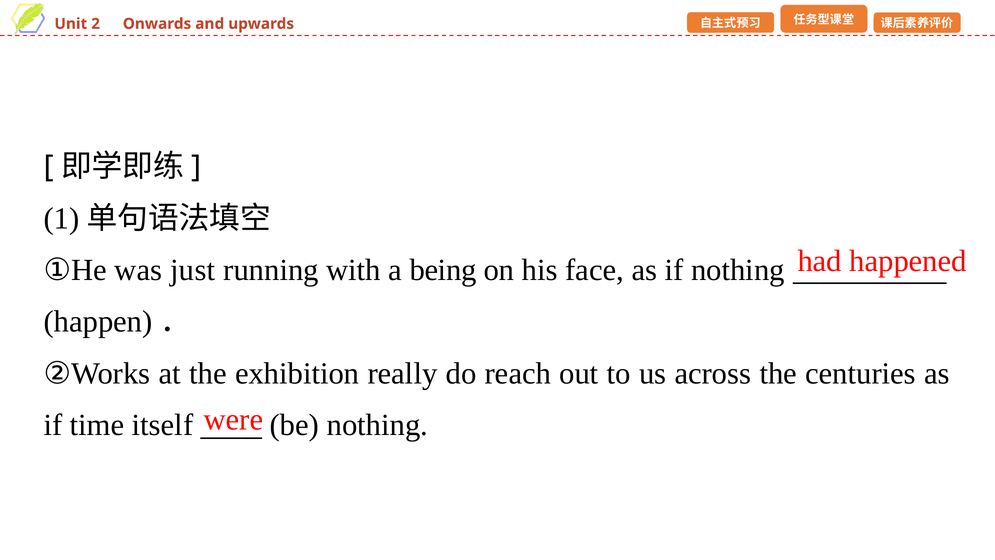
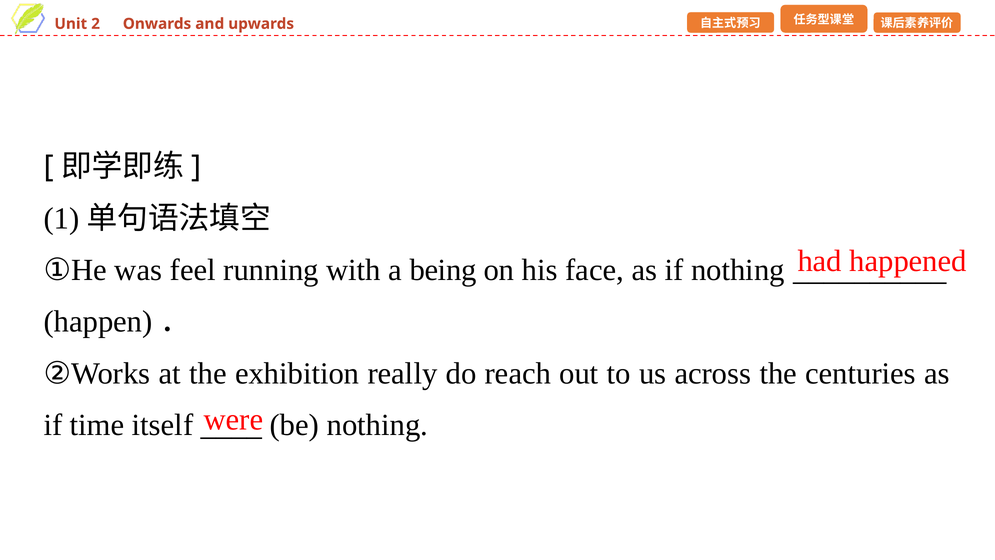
just: just -> feel
